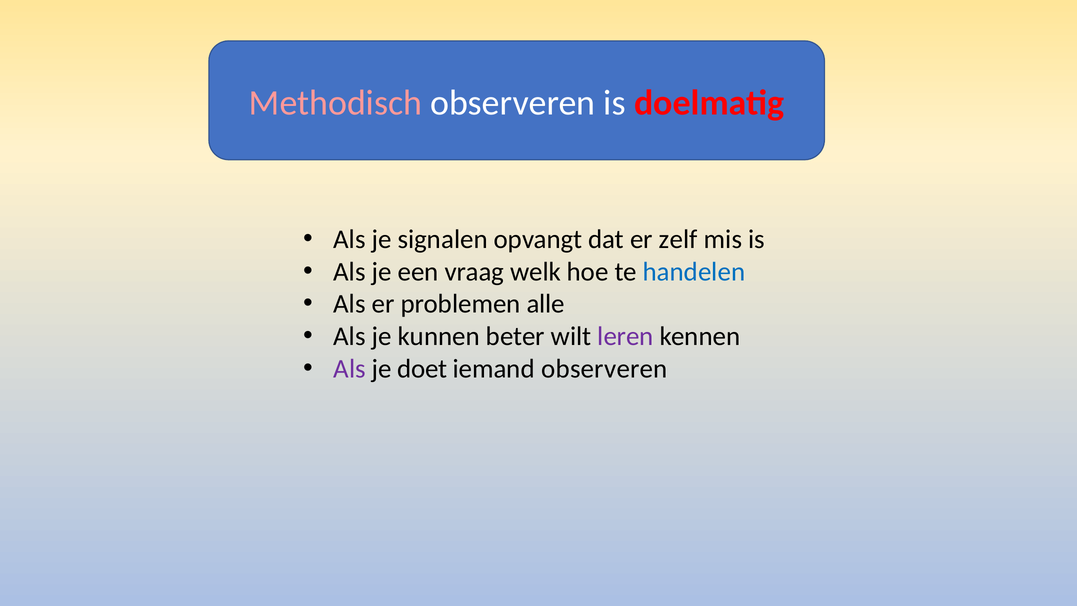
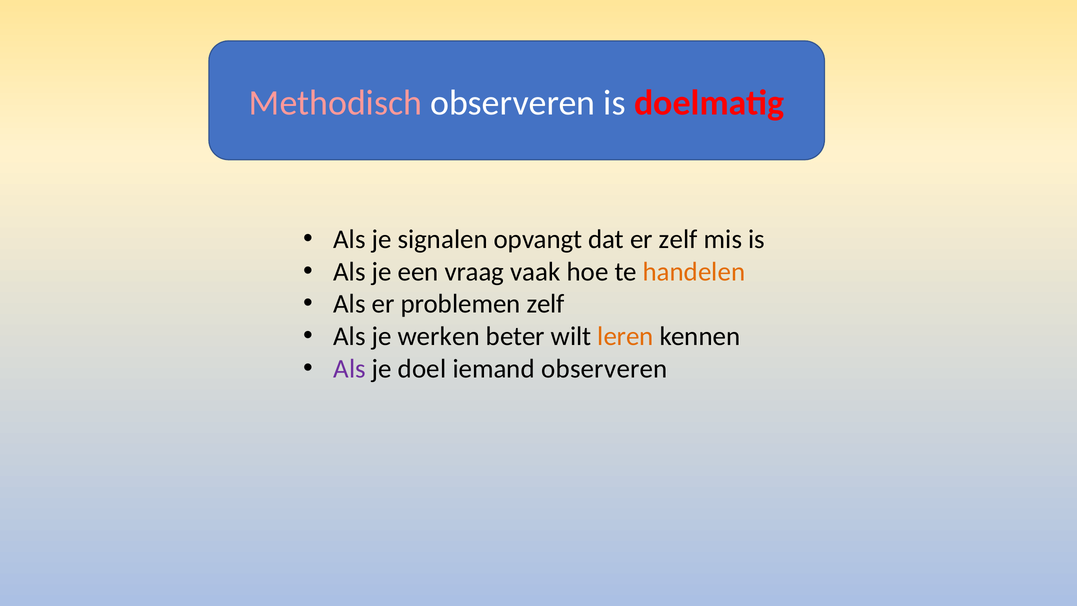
welk: welk -> vaak
handelen colour: blue -> orange
problemen alle: alle -> zelf
kunnen: kunnen -> werken
leren colour: purple -> orange
doet: doet -> doel
